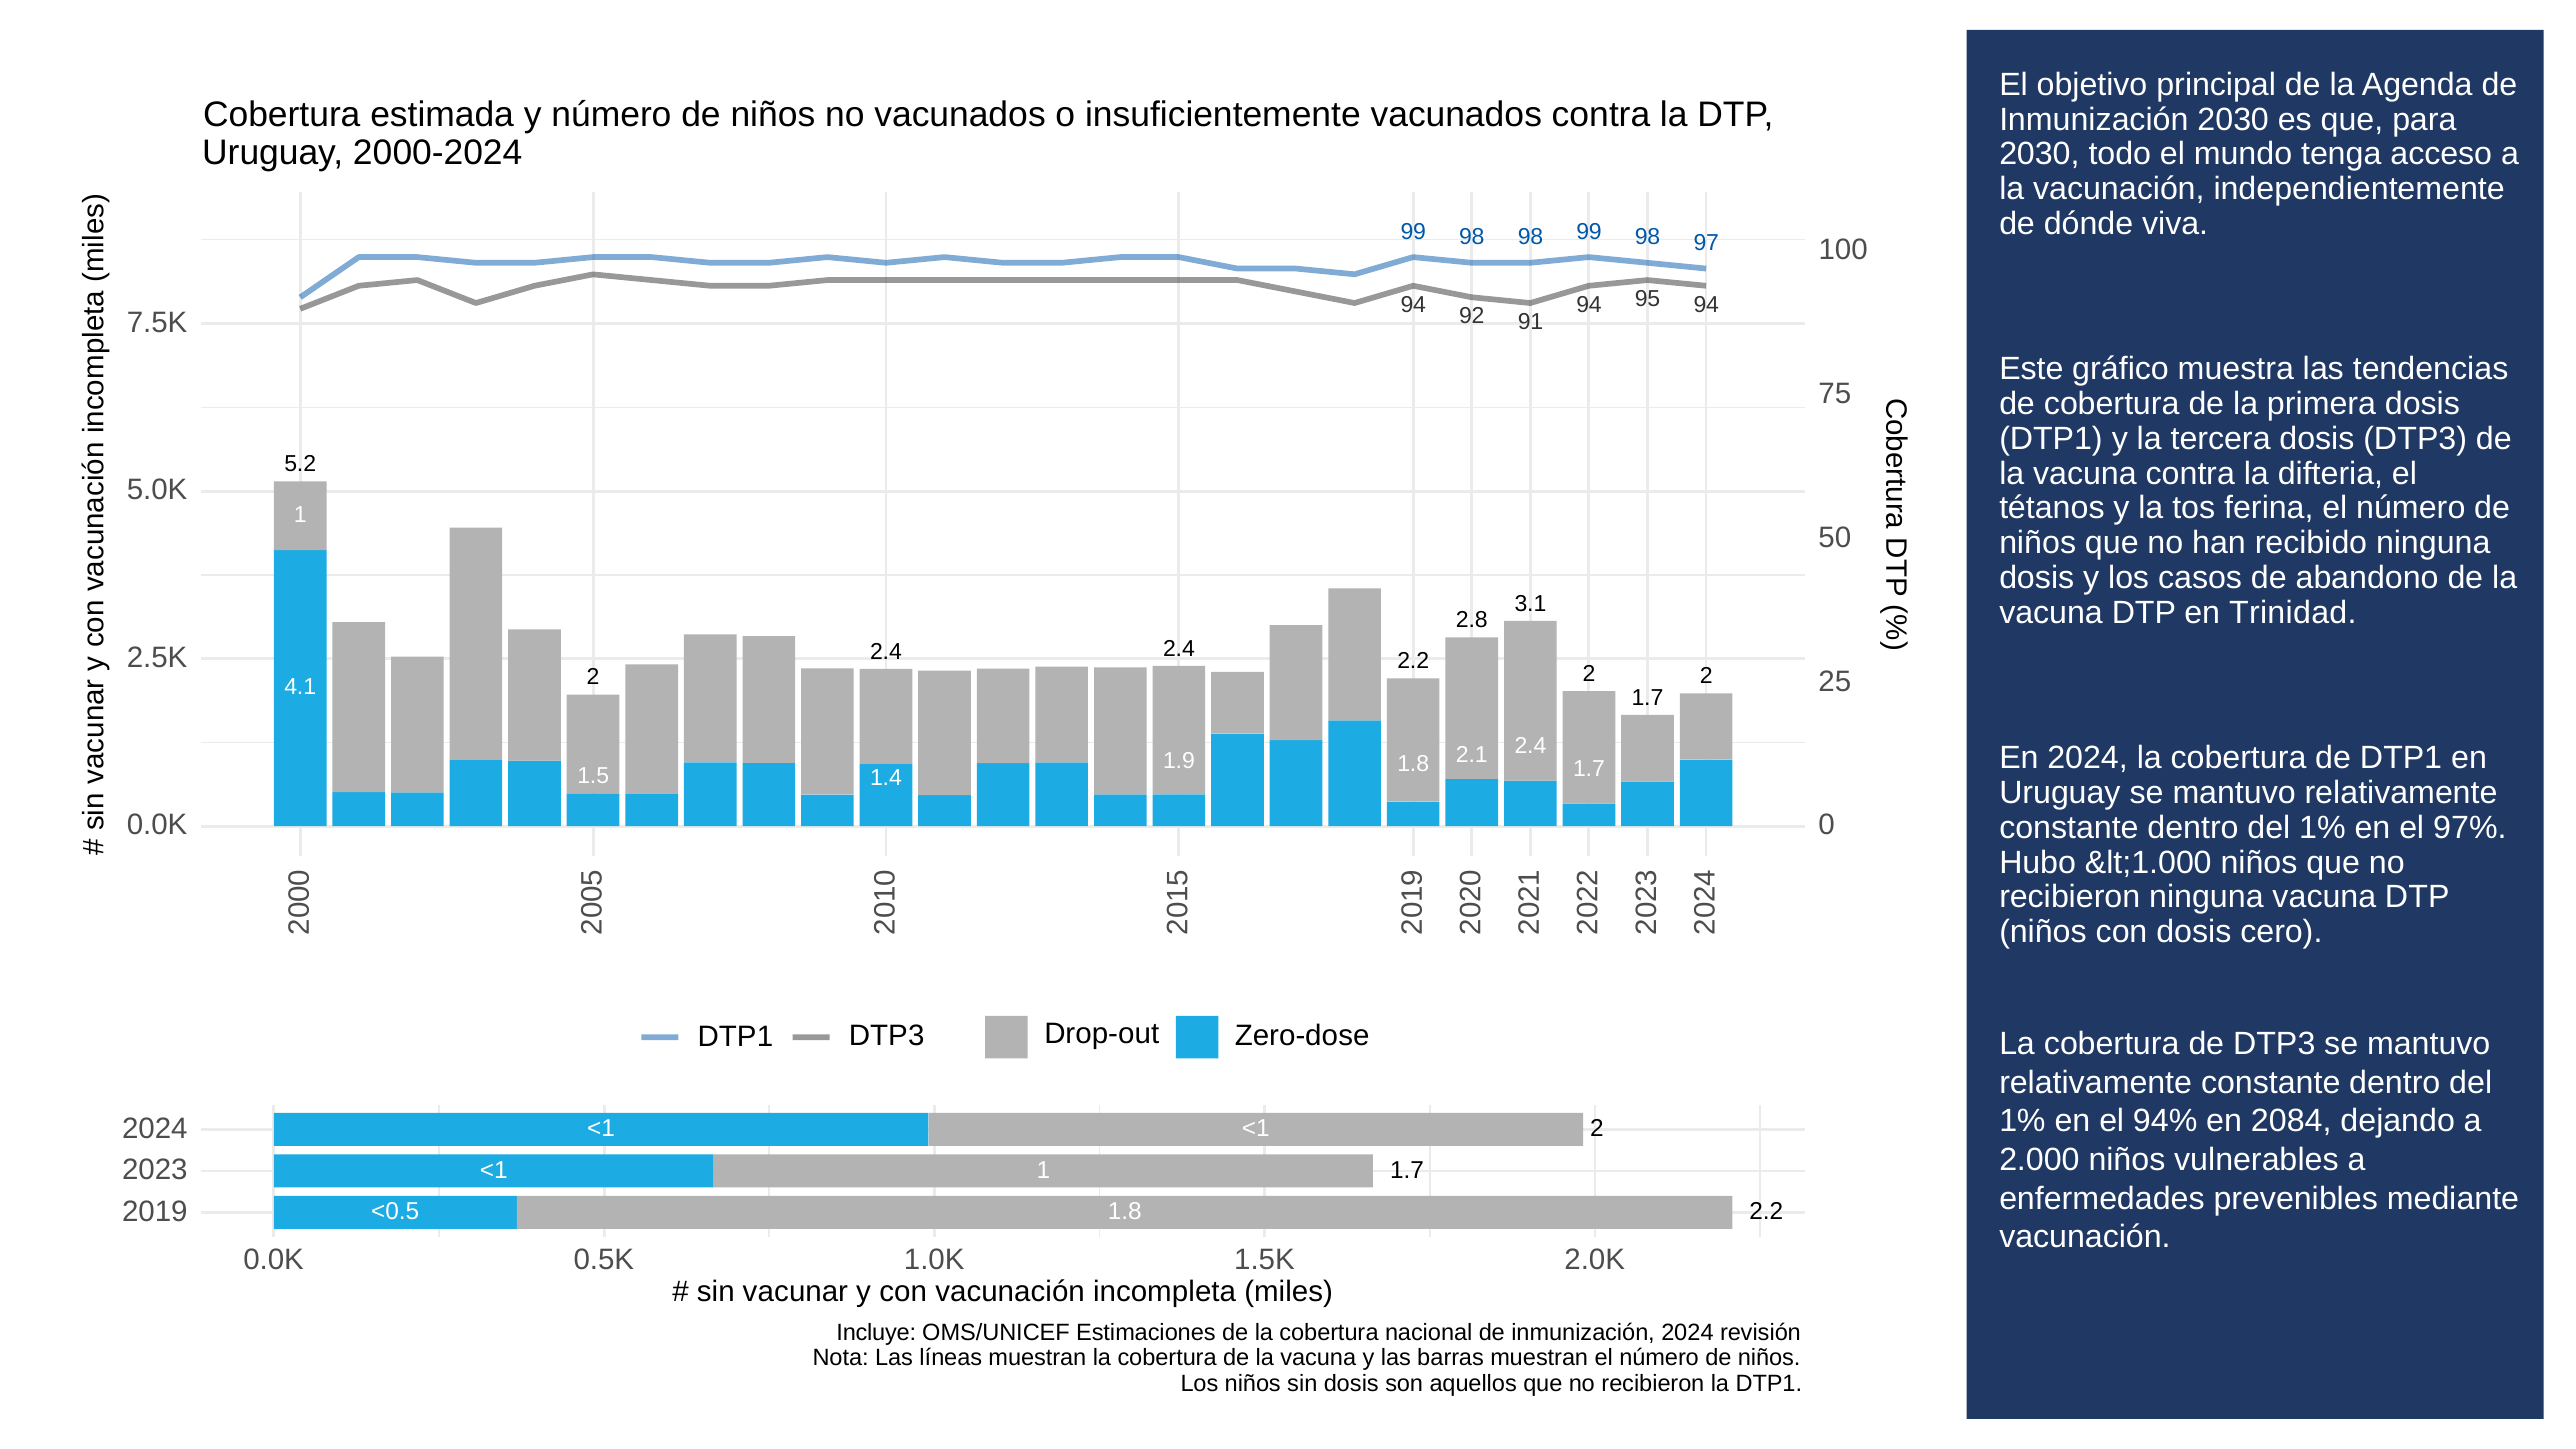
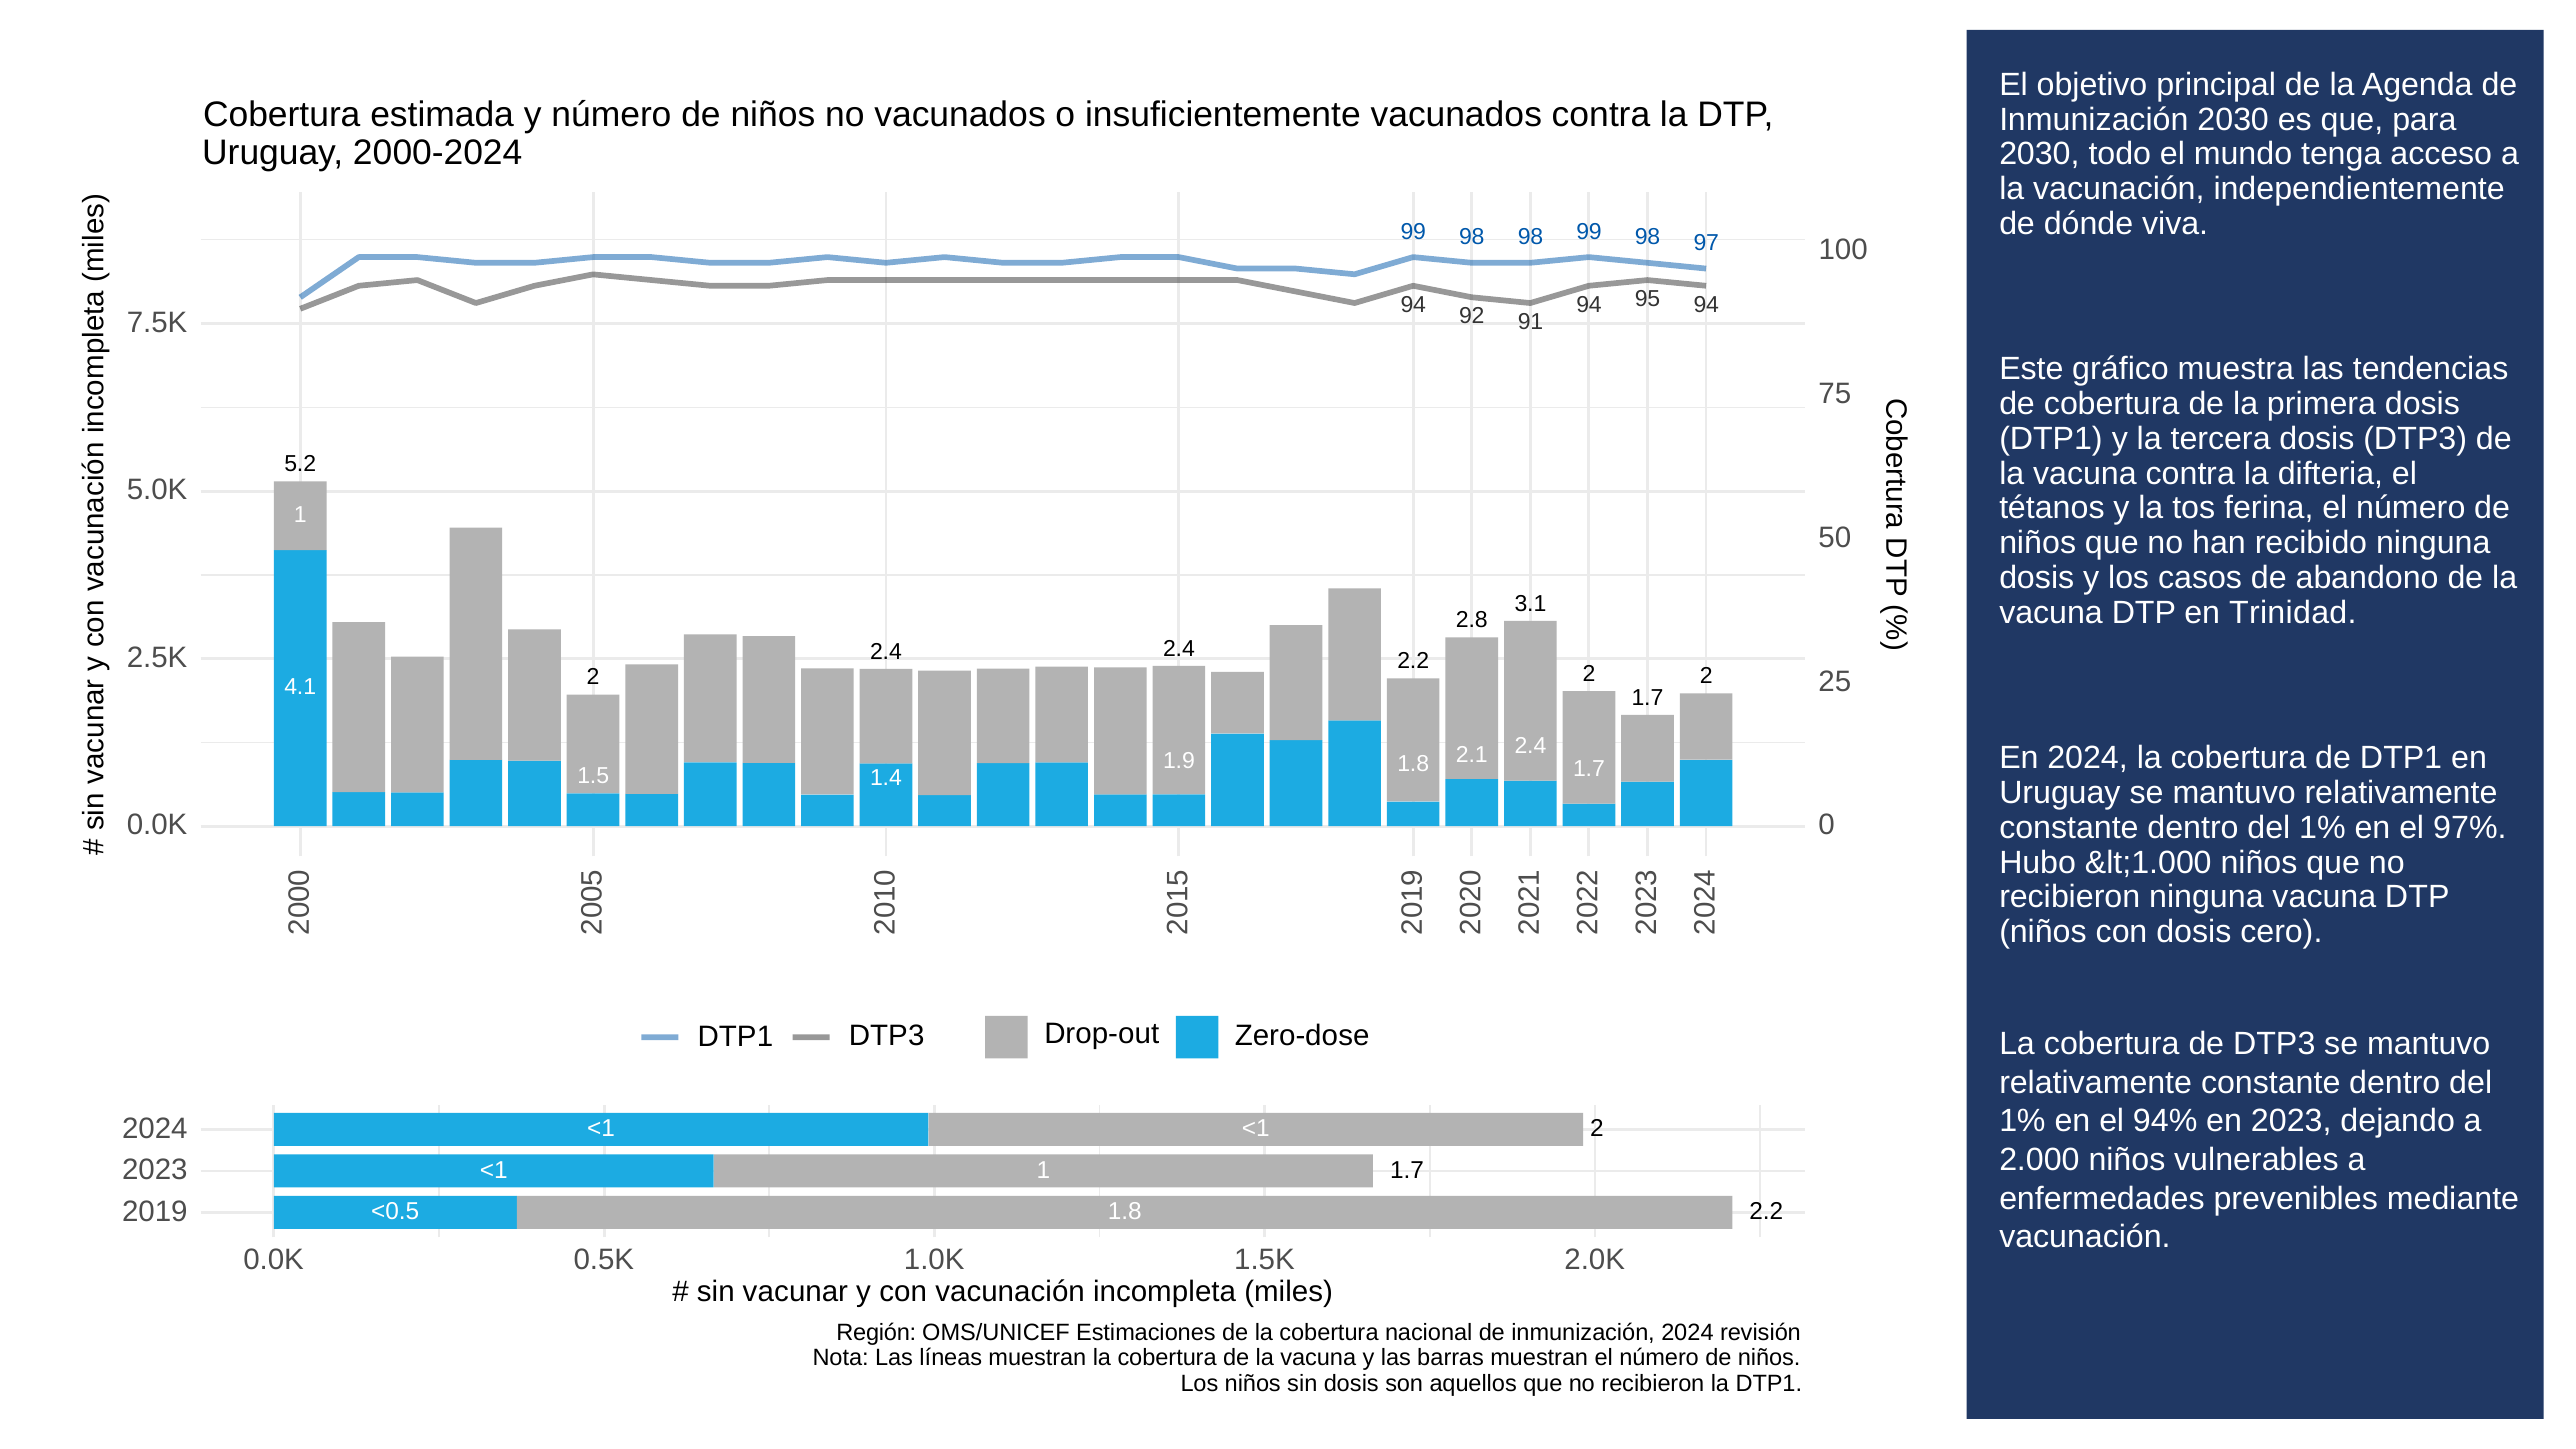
en 2084: 2084 -> 2023
Incluye: Incluye -> Región
